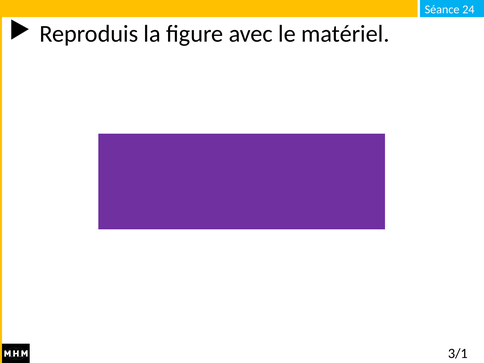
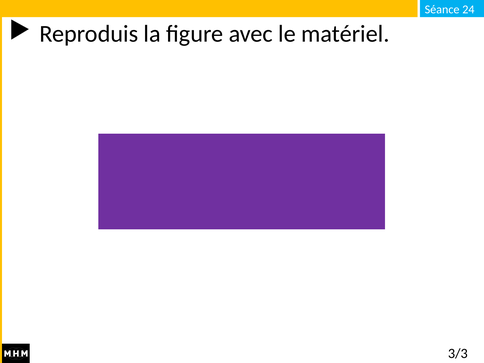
3/1: 3/1 -> 3/3
